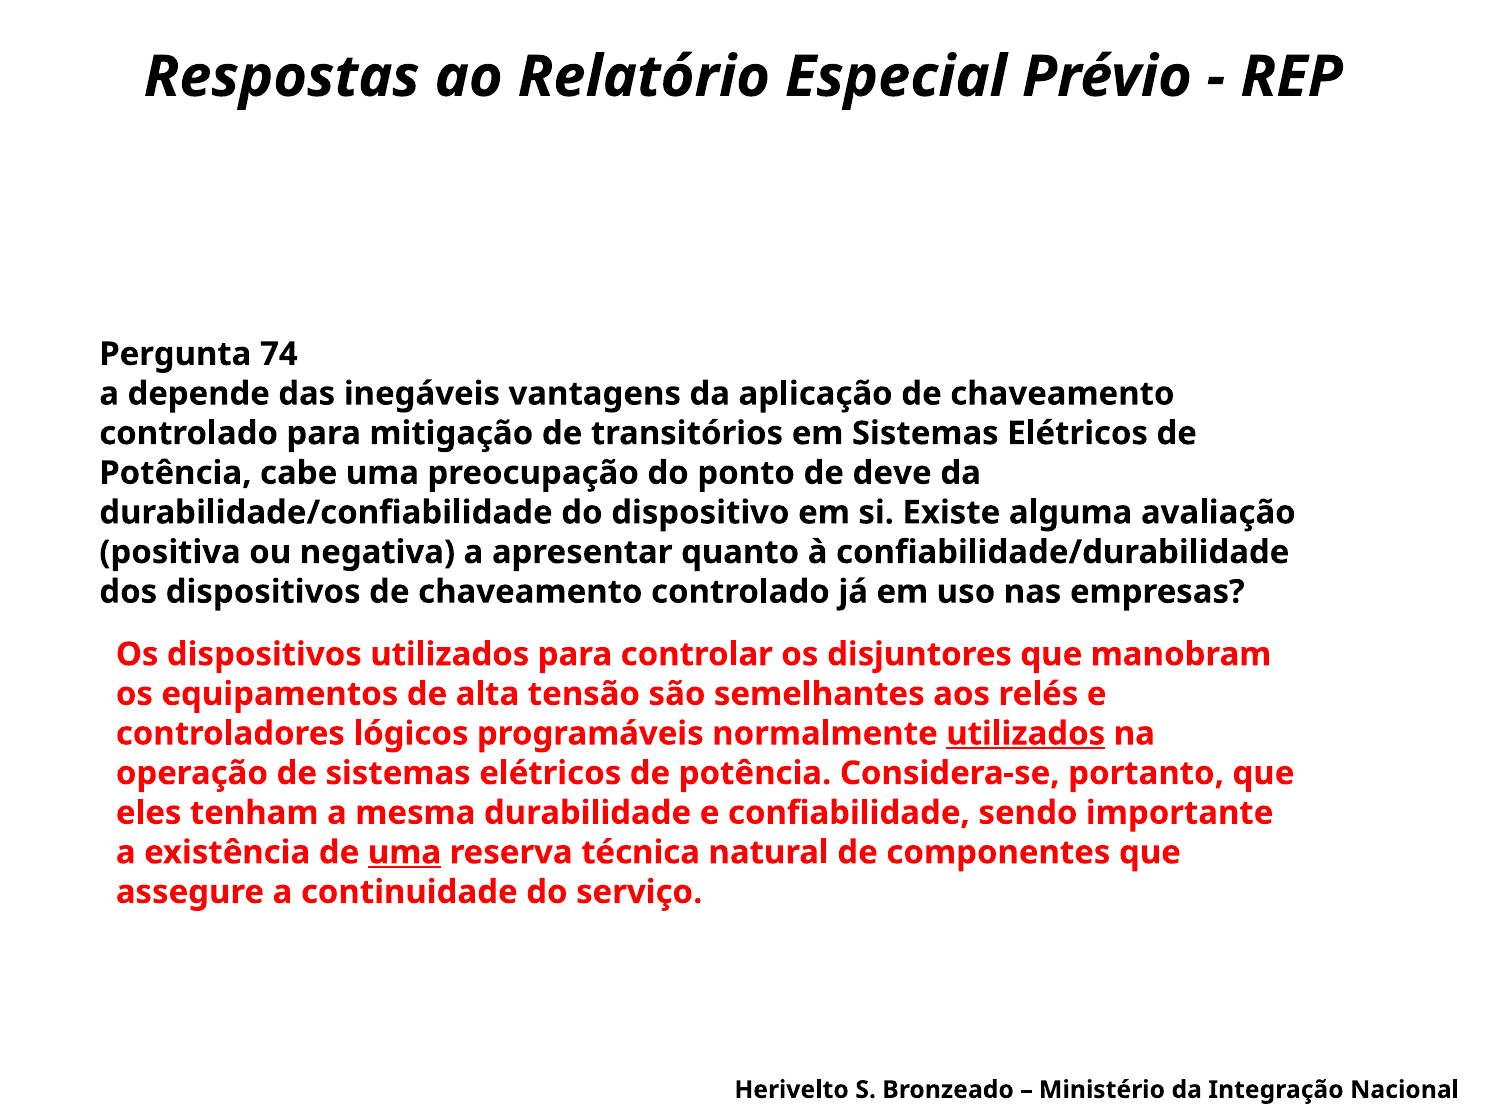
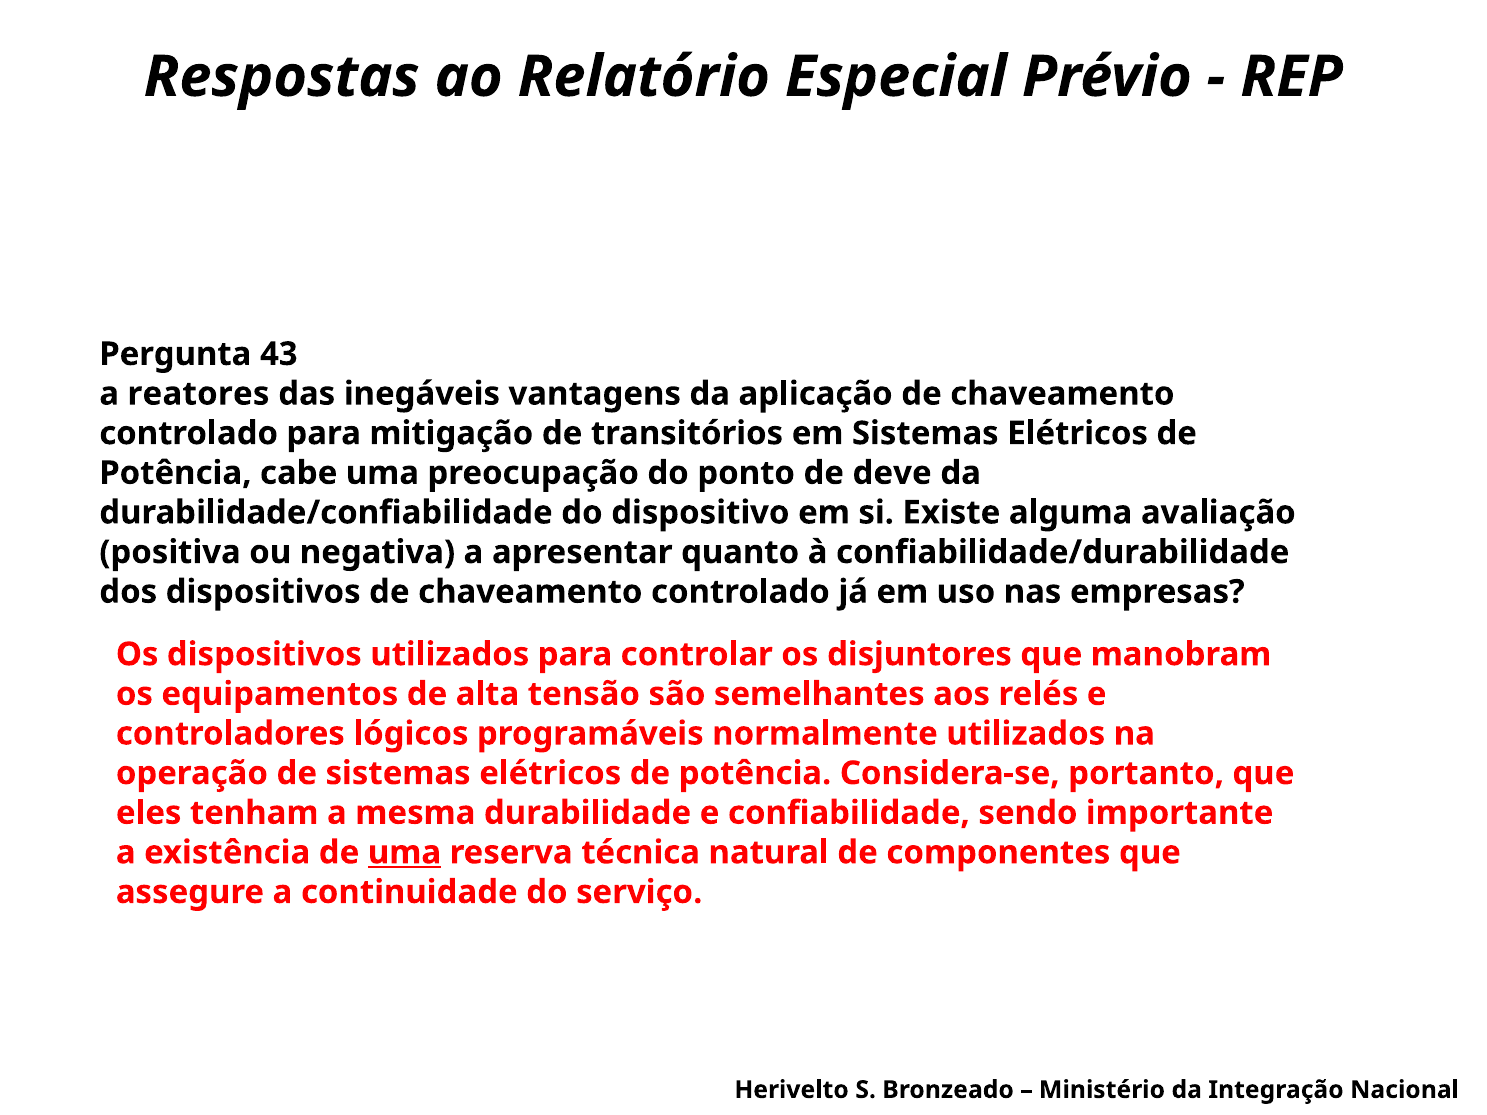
74: 74 -> 43
depende: depende -> reatores
utilizados at (1026, 734) underline: present -> none
